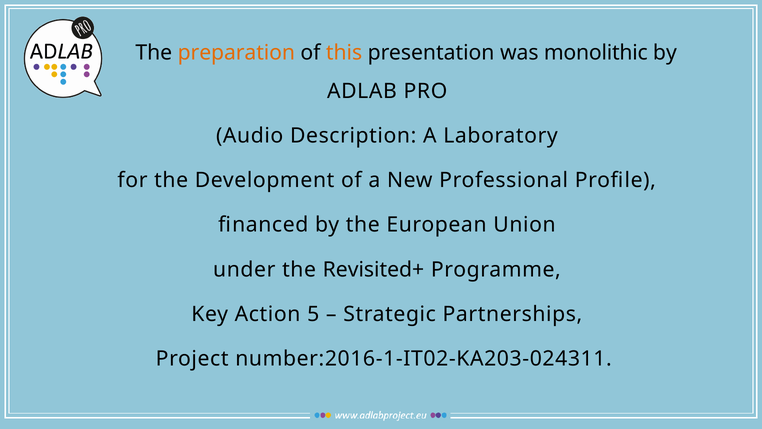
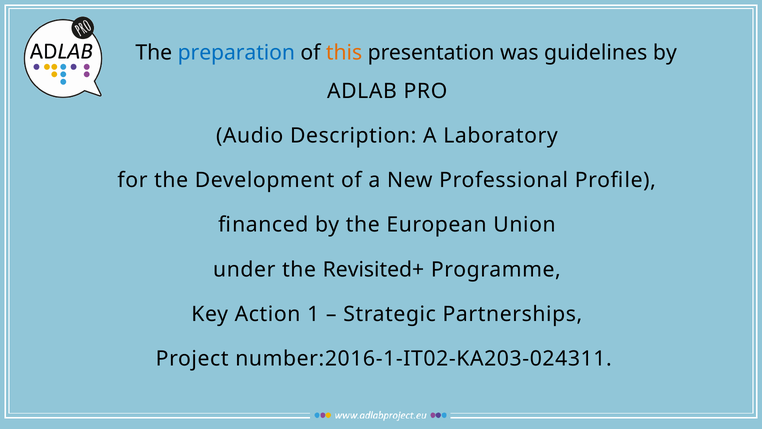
preparation colour: orange -> blue
monolithic: monolithic -> guidelines
5: 5 -> 1
